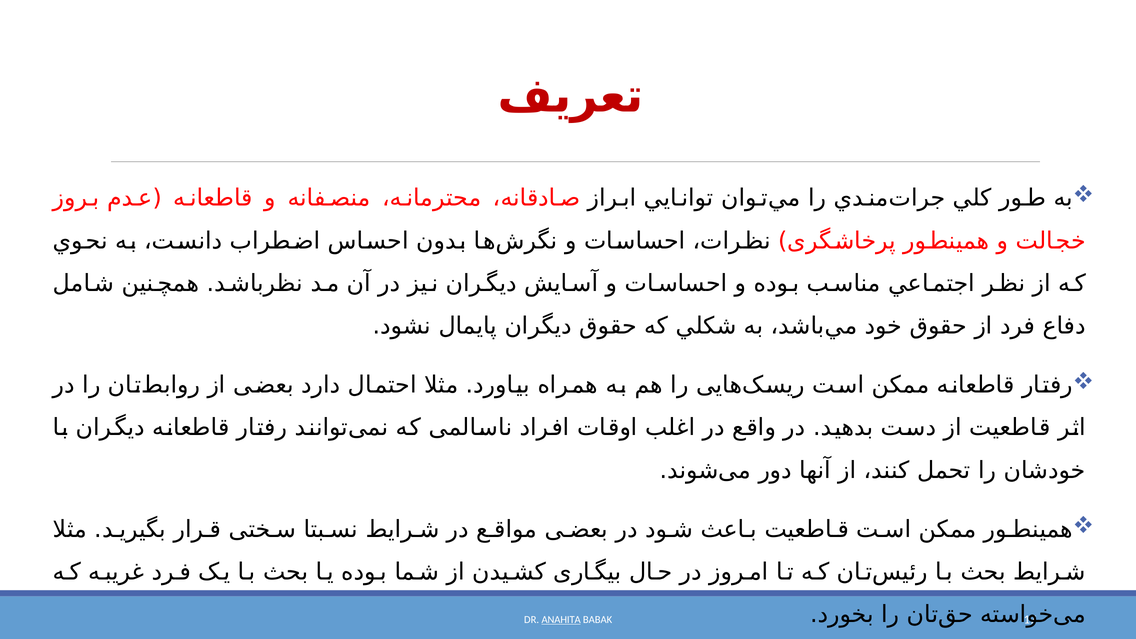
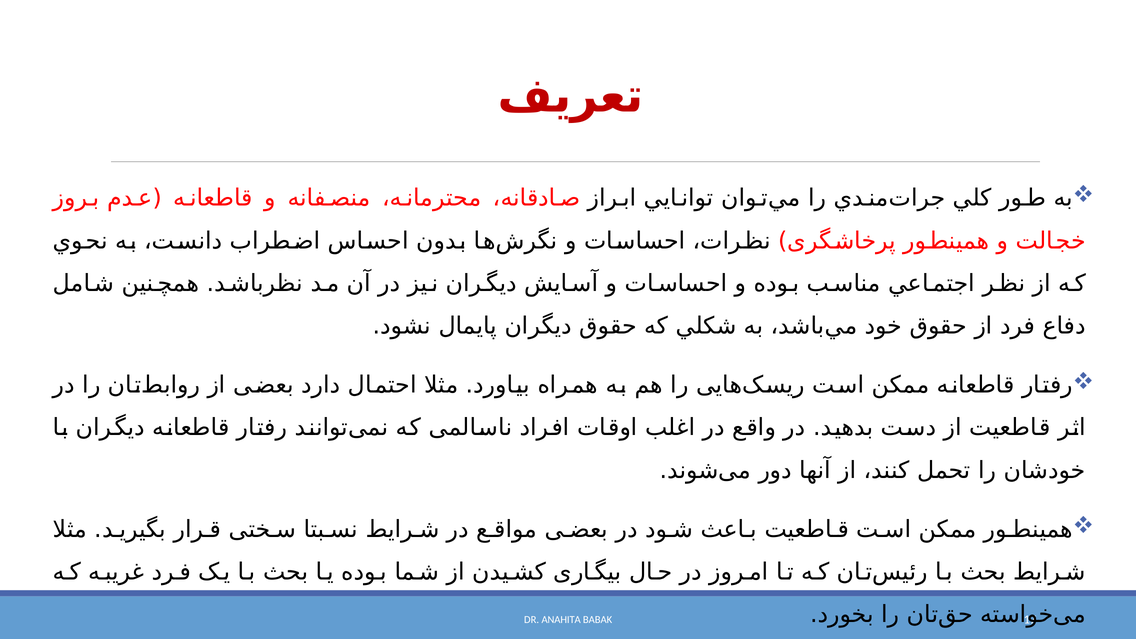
ANAHITA underline: present -> none
